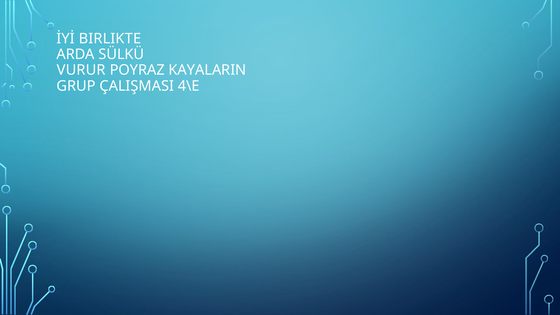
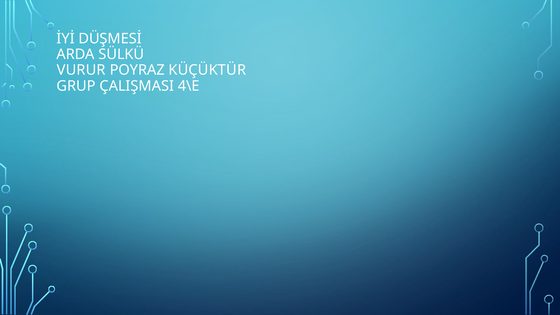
BIRLIKTE: BIRLIKTE -> DÜŞMESİ
KAYALARIN: KAYALARIN -> KÜÇÜKTÜR
